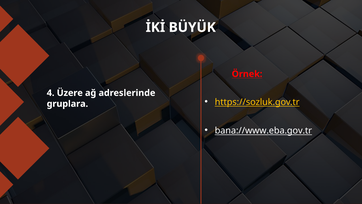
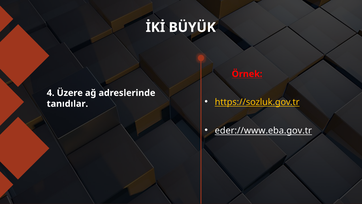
gruplara: gruplara -> tanıdılar
bana://www.eba.gov.tr: bana://www.eba.gov.tr -> eder://www.eba.gov.tr
